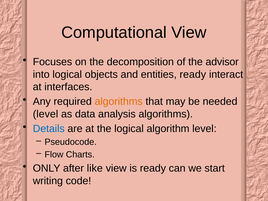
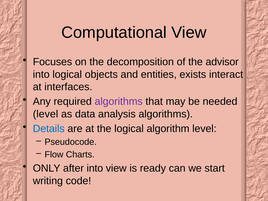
entities ready: ready -> exists
algorithms at (119, 102) colour: orange -> purple
after like: like -> into
